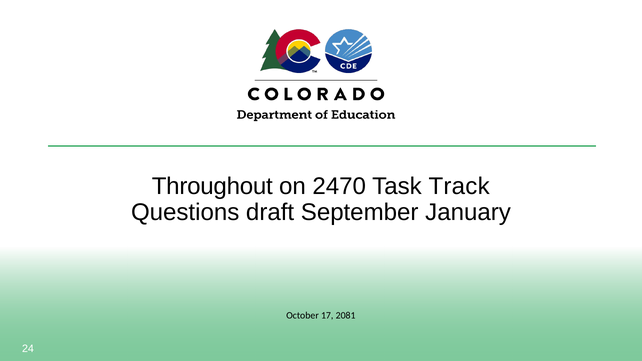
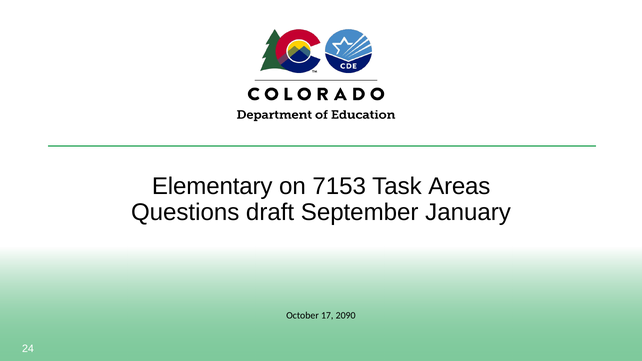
Throughout: Throughout -> Elementary
2470: 2470 -> 7153
Track: Track -> Areas
2081: 2081 -> 2090
